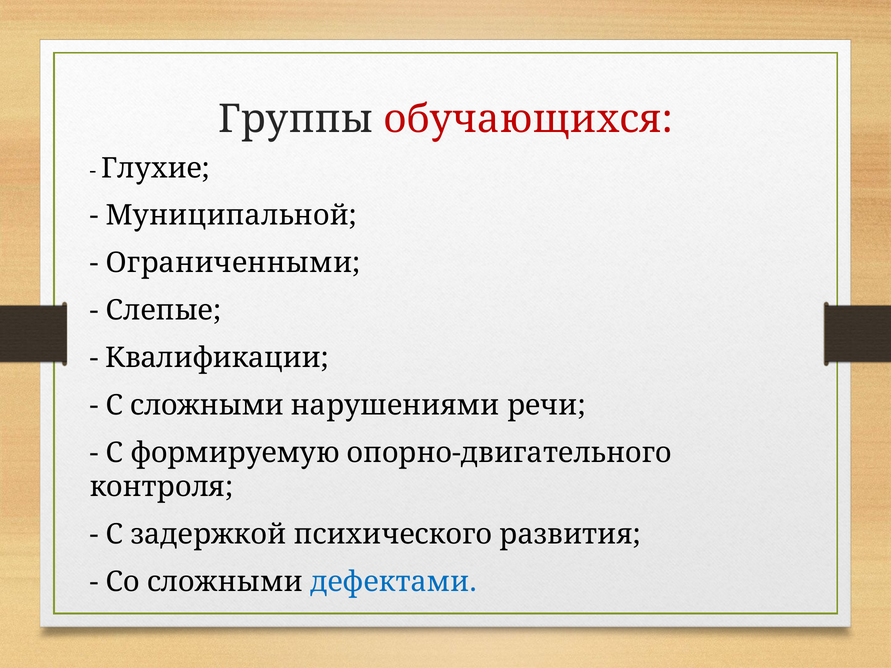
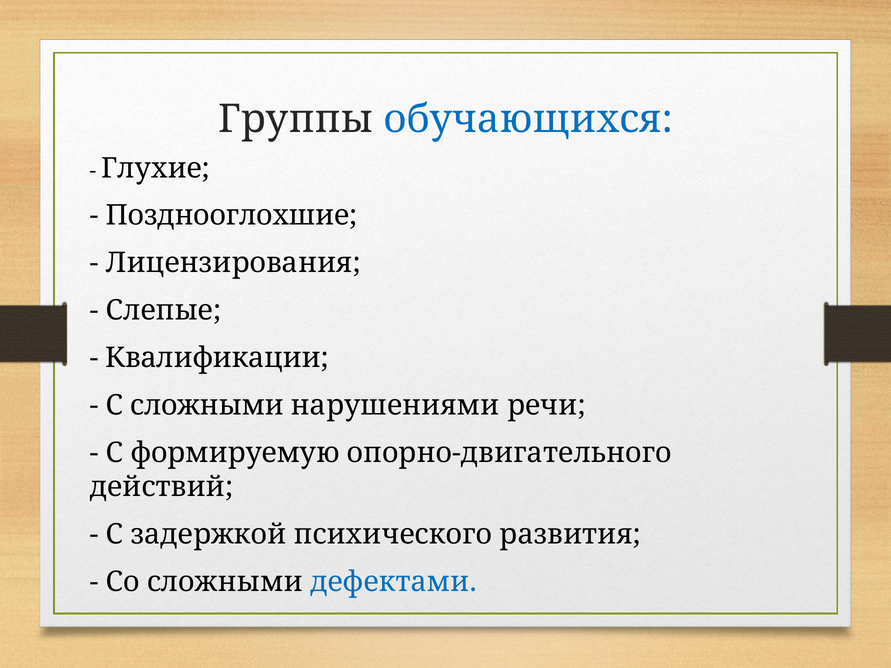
обучающихся colour: red -> blue
Муниципальной: Муниципальной -> Позднооглохшие
Ограниченными: Ограниченными -> Лицензирования
контроля: контроля -> действий
